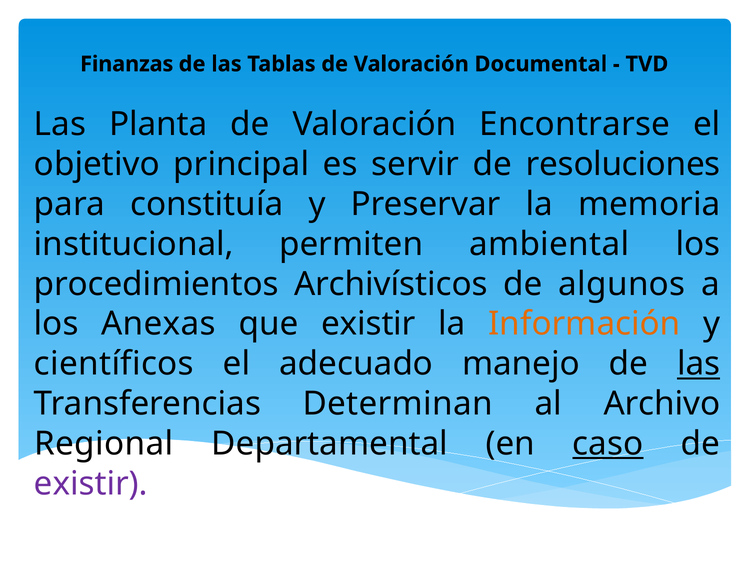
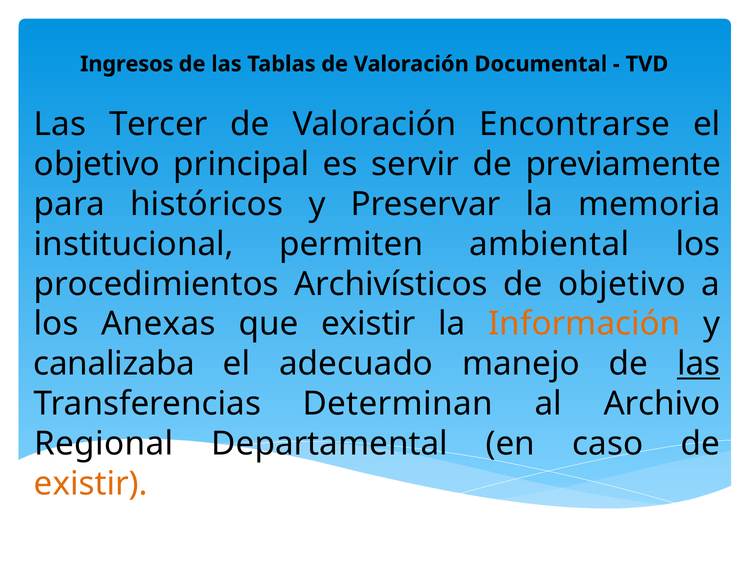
Finanzas: Finanzas -> Ingresos
Planta: Planta -> Tercer
resoluciones: resoluciones -> previamente
constituía: constituía -> históricos
de algunos: algunos -> objetivo
científicos: científicos -> canalizaba
caso underline: present -> none
existir at (91, 484) colour: purple -> orange
